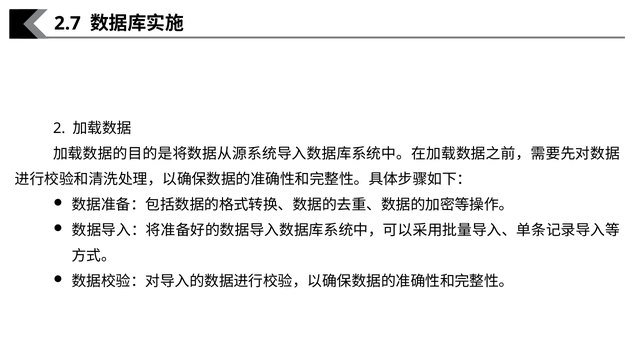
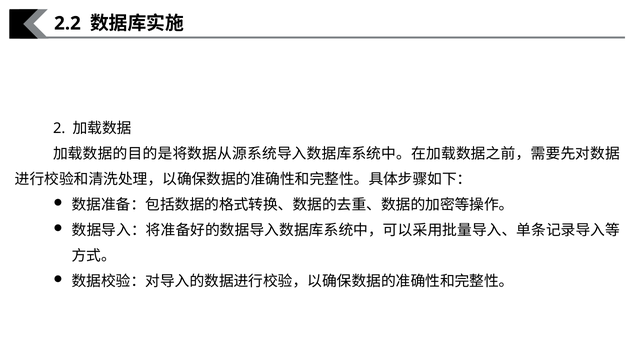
2.7: 2.7 -> 2.2
